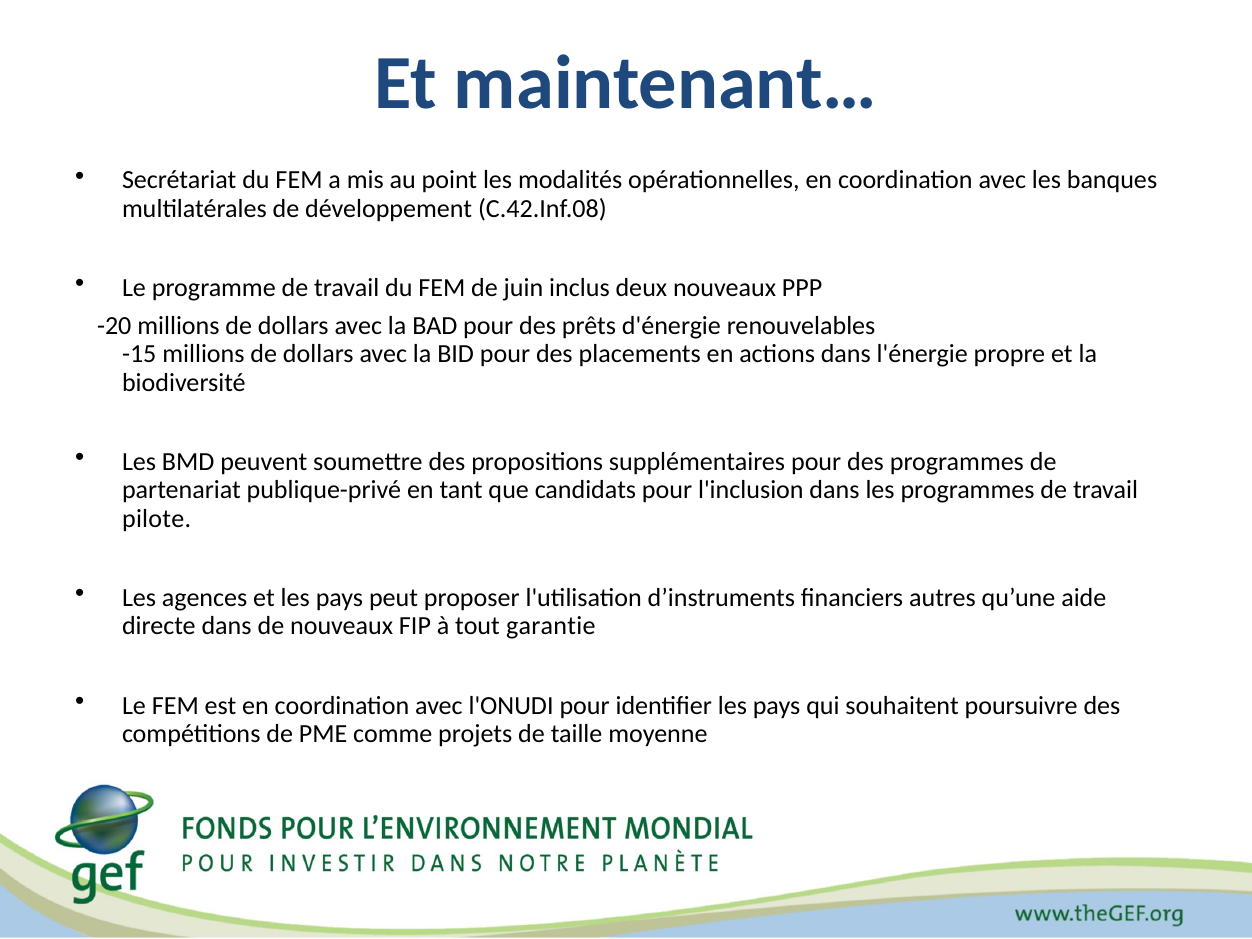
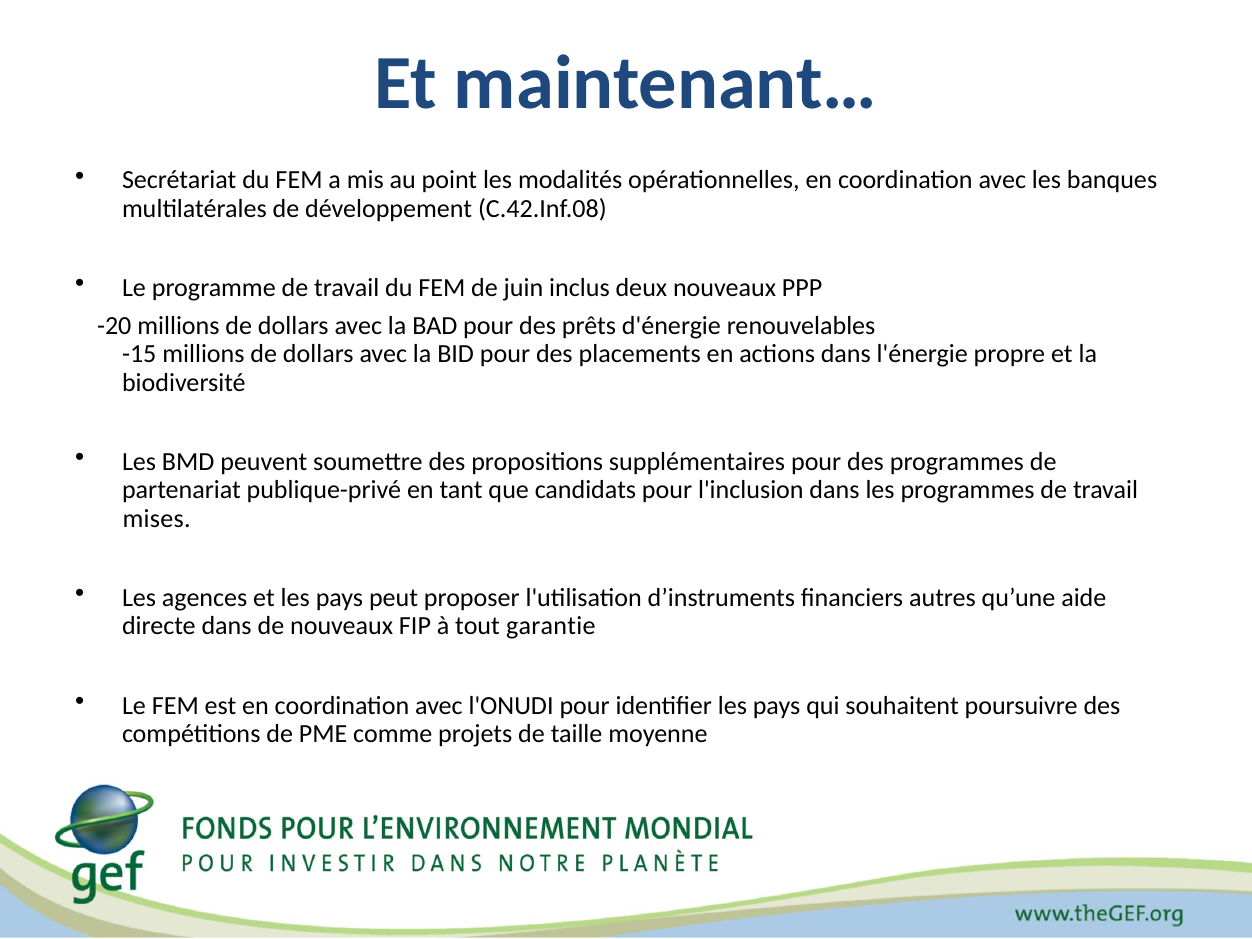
pilote: pilote -> mises
